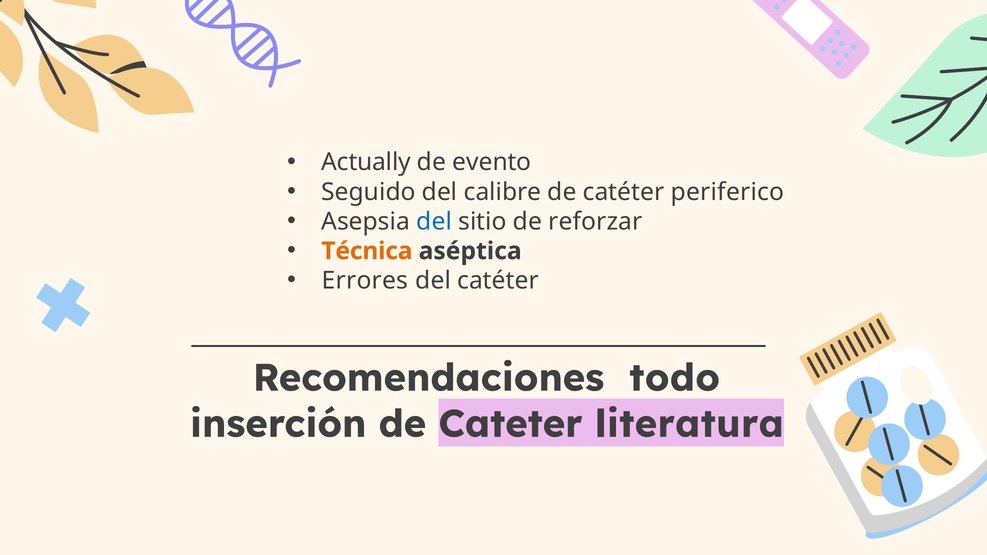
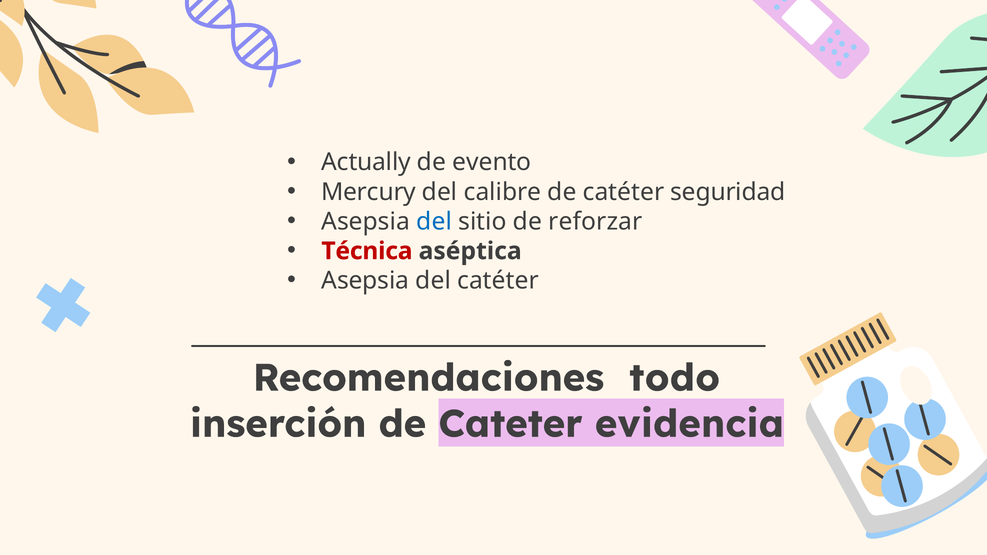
Seguido: Seguido -> Mercury
periferico: periferico -> seguridad
Técnica colour: orange -> red
Errores at (365, 281): Errores -> Asepsia
literatura: literatura -> evidencia
